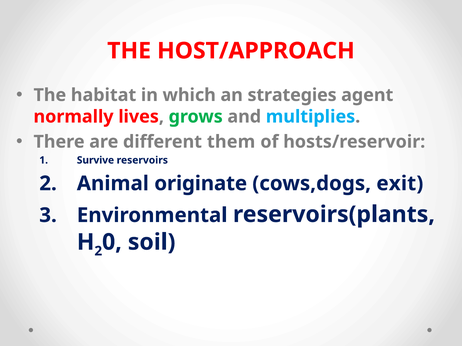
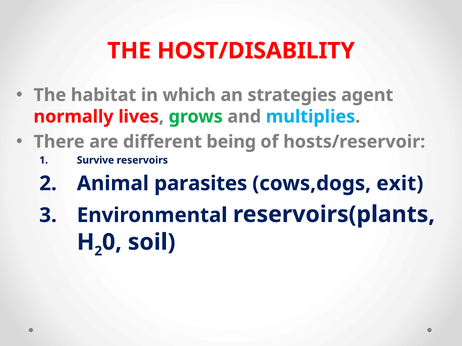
HOST/APPROACH: HOST/APPROACH -> HOST/DISABILITY
them: them -> being
originate: originate -> parasites
